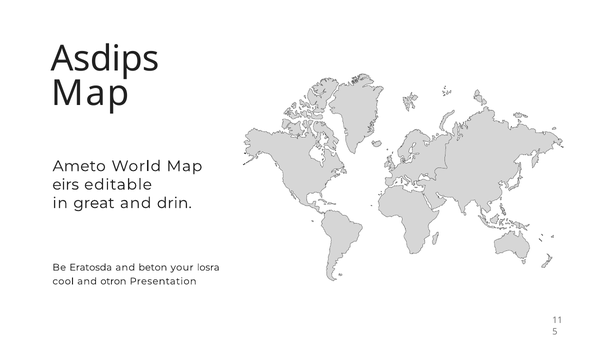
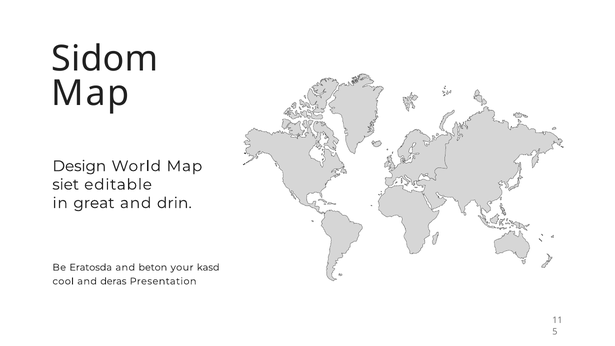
Asdips: Asdips -> Sidom
Ameto: Ameto -> Design
eirs: eirs -> siet
losra: losra -> kasd
otron: otron -> deras
